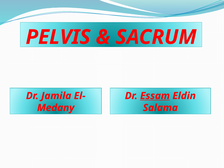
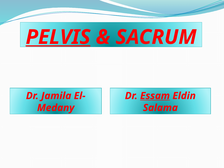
PELVIS underline: none -> present
